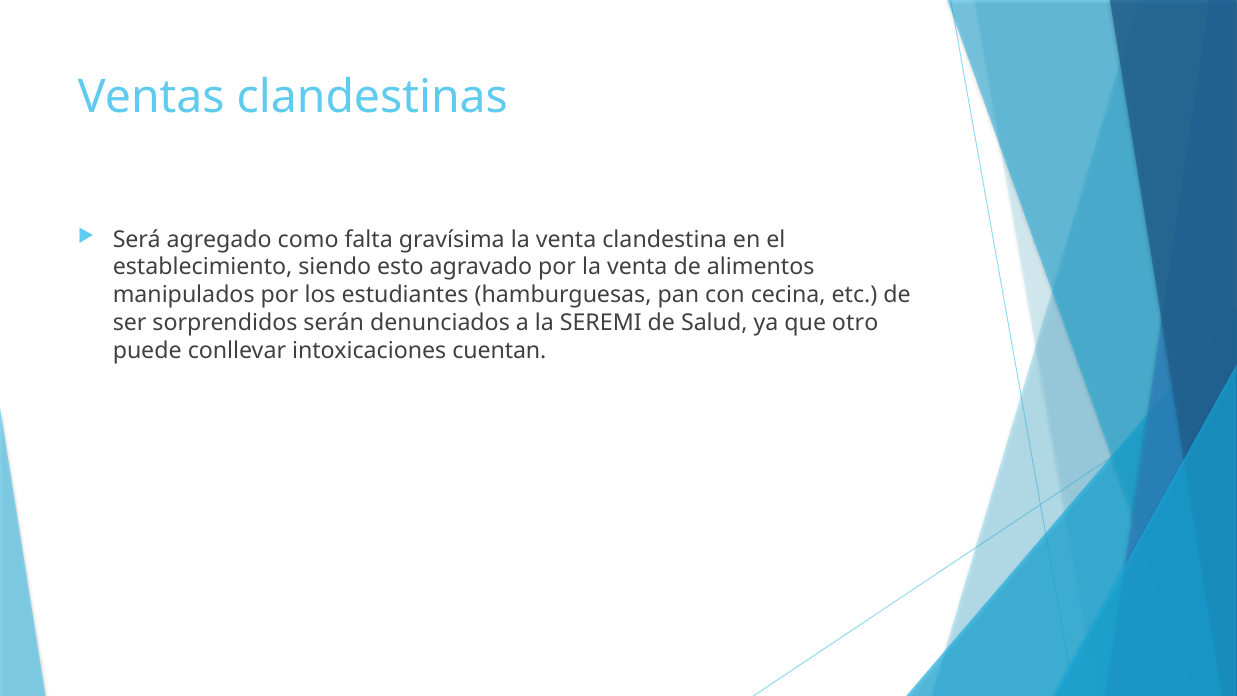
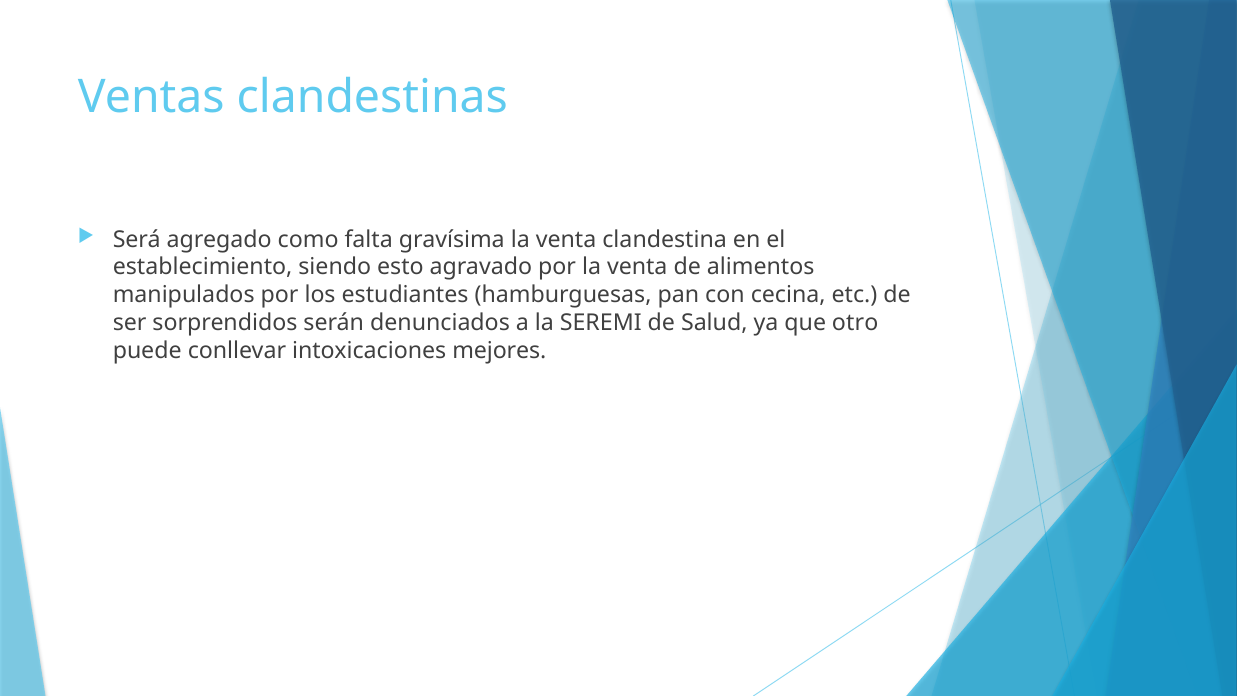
cuentan: cuentan -> mejores
